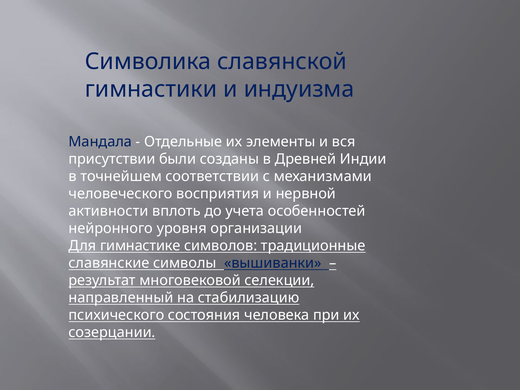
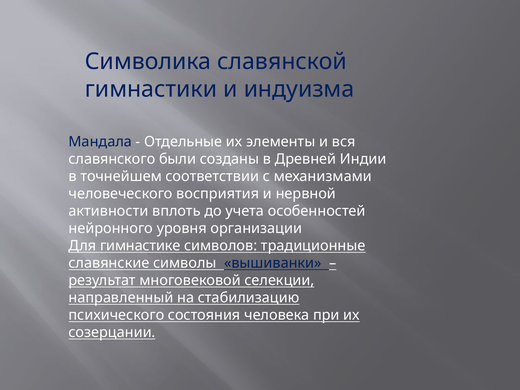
присутствии: присутствии -> славянского
